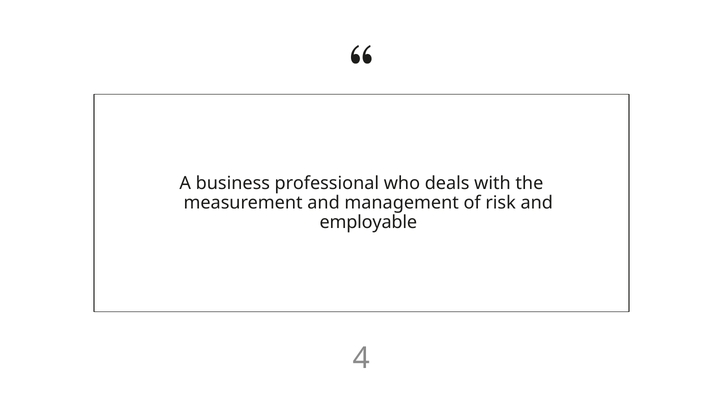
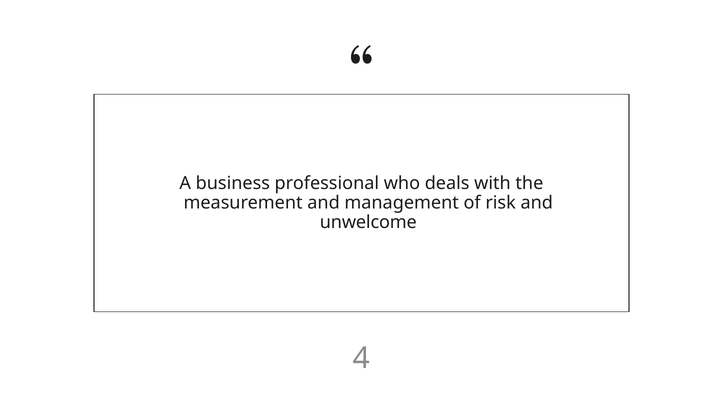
employable: employable -> unwelcome
